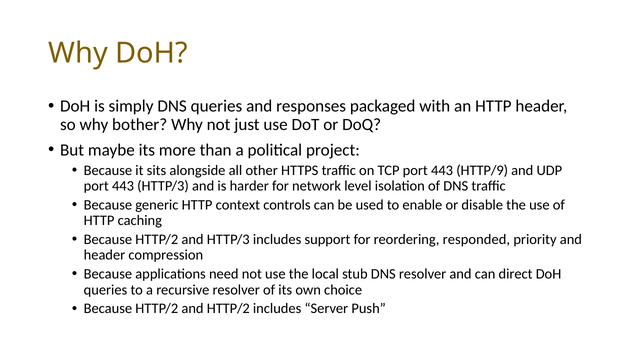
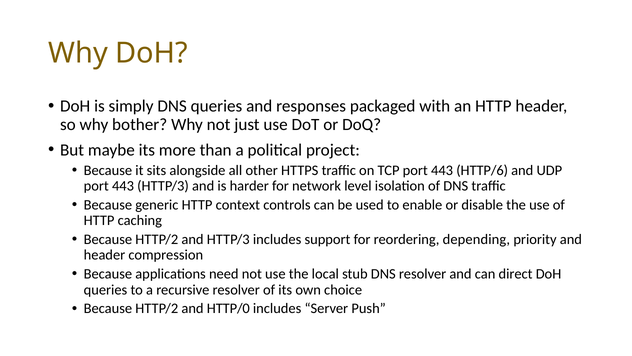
HTTP/9: HTTP/9 -> HTTP/6
responded: responded -> depending
and HTTP/2: HTTP/2 -> HTTP/0
